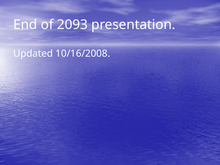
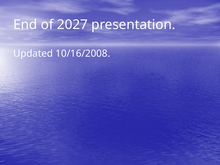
2093: 2093 -> 2027
